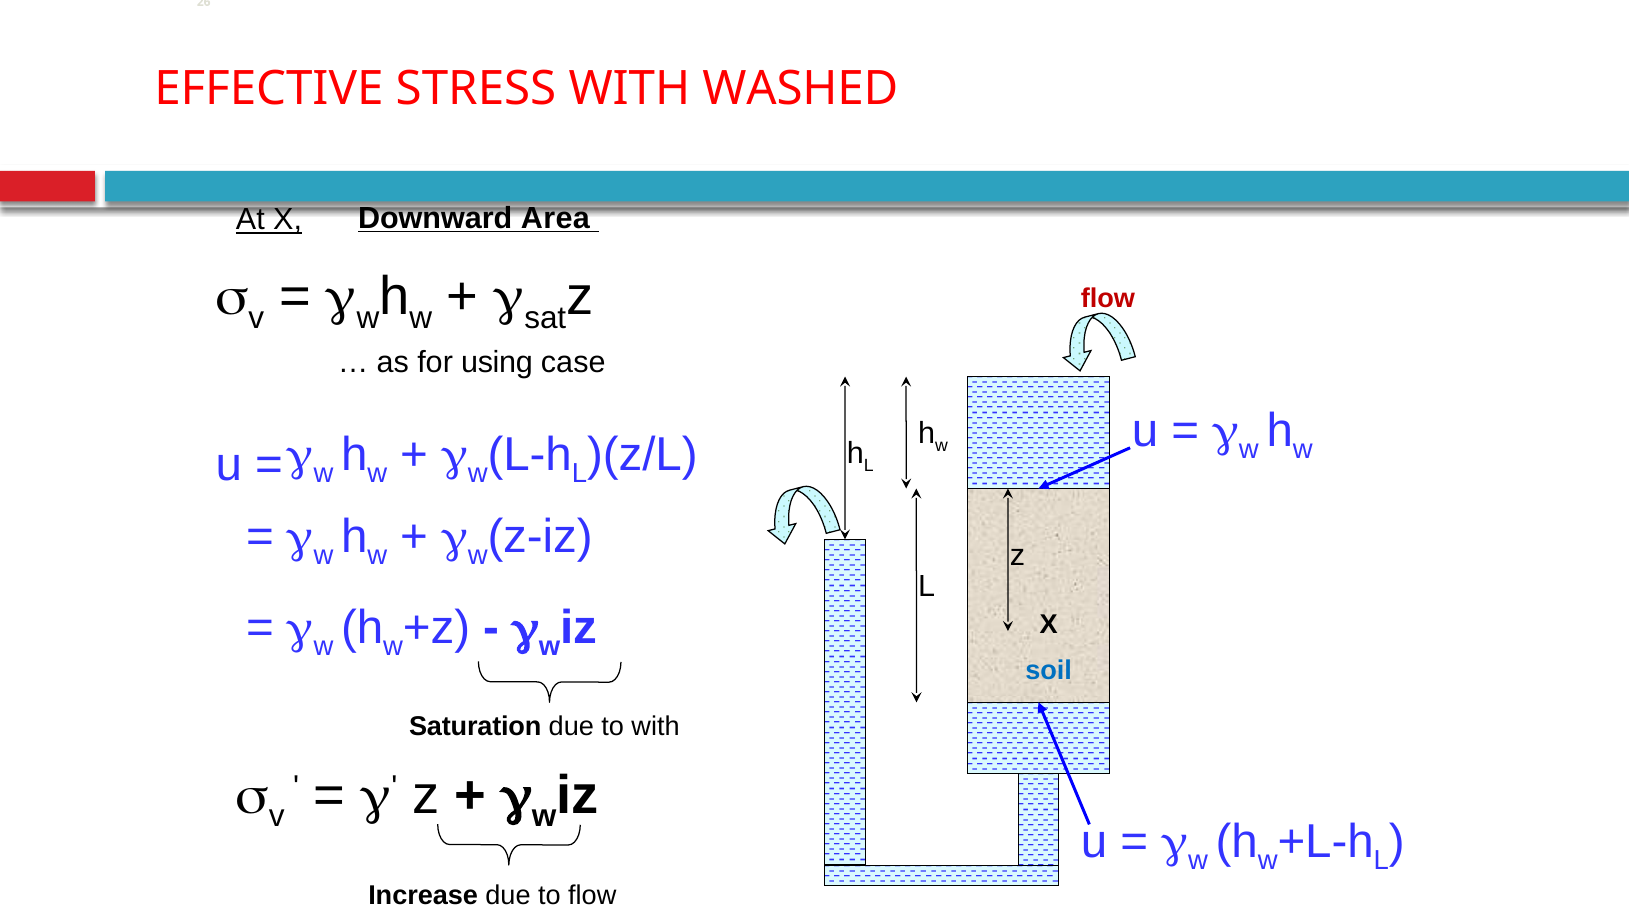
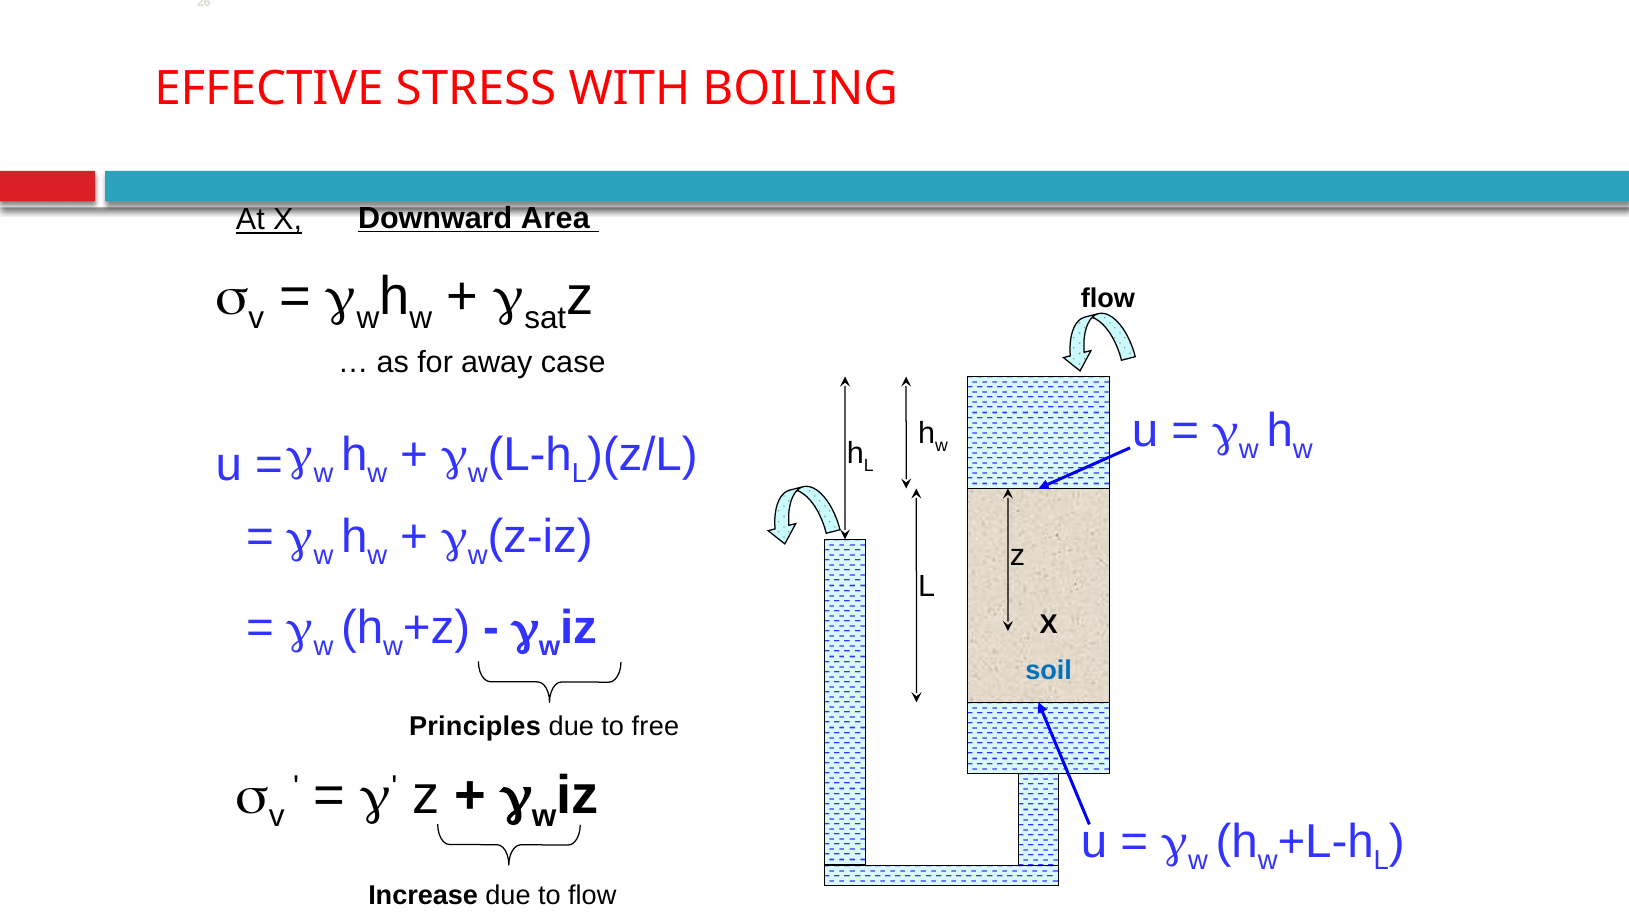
WASHED: WASHED -> BOILING
flow at (1108, 299) colour: red -> black
using: using -> away
Saturation: Saturation -> Principles
to with: with -> free
